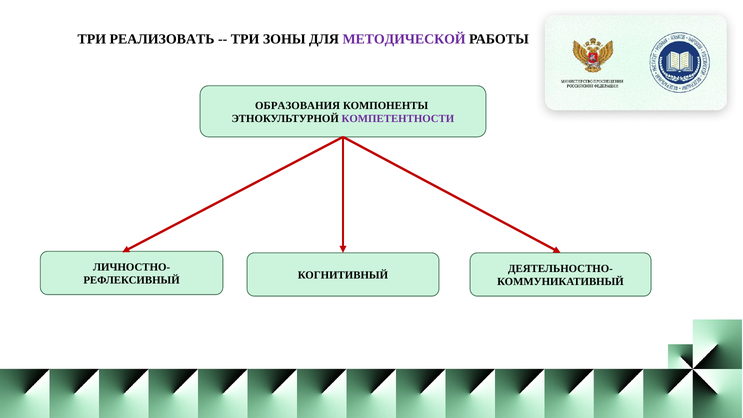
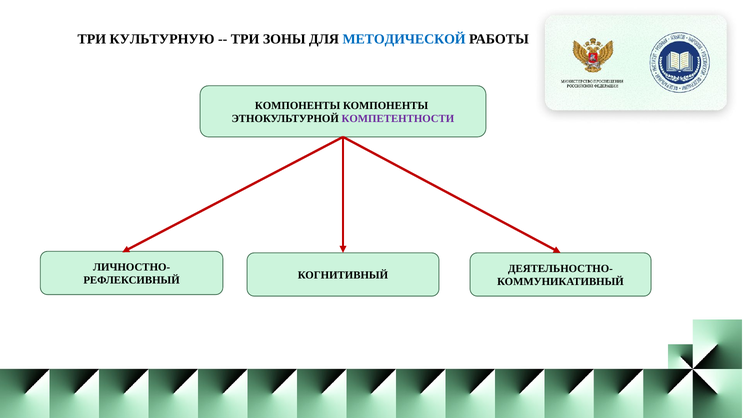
РЕАЛИЗОВАТЬ: РЕАЛИЗОВАТЬ -> КУЛЬТУРНУЮ
МЕТОДИЧЕСКОЙ colour: purple -> blue
ОБРАЗОВАНИЯ at (298, 106): ОБРАЗОВАНИЯ -> КОМПОНЕНТЫ
